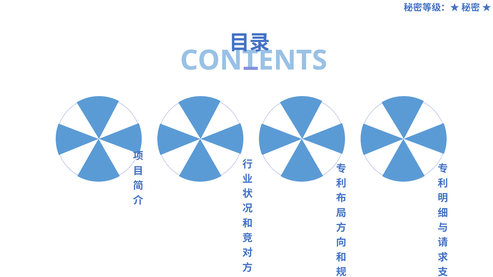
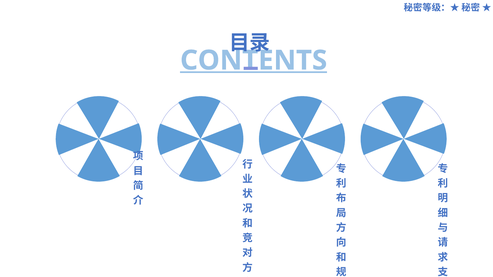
CONTENTS underline: none -> present
